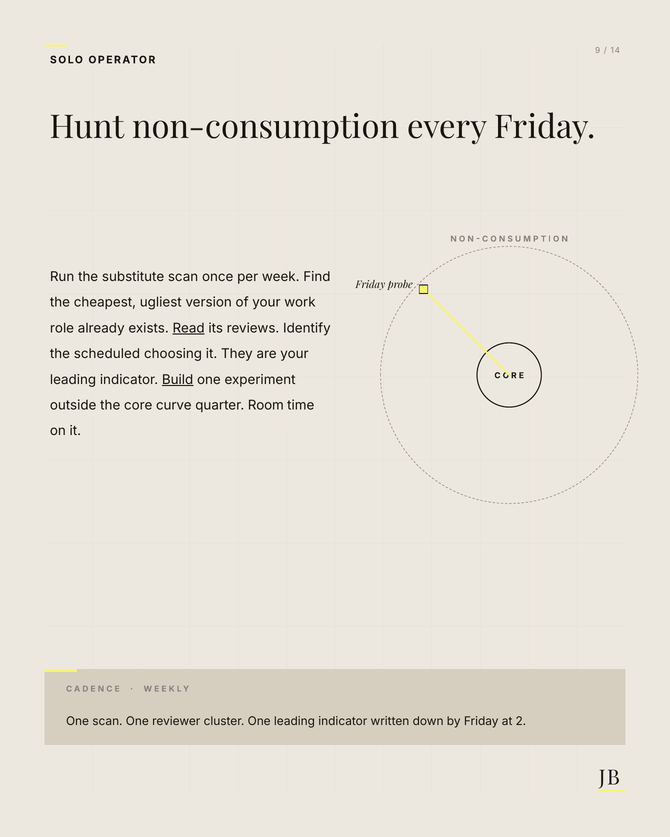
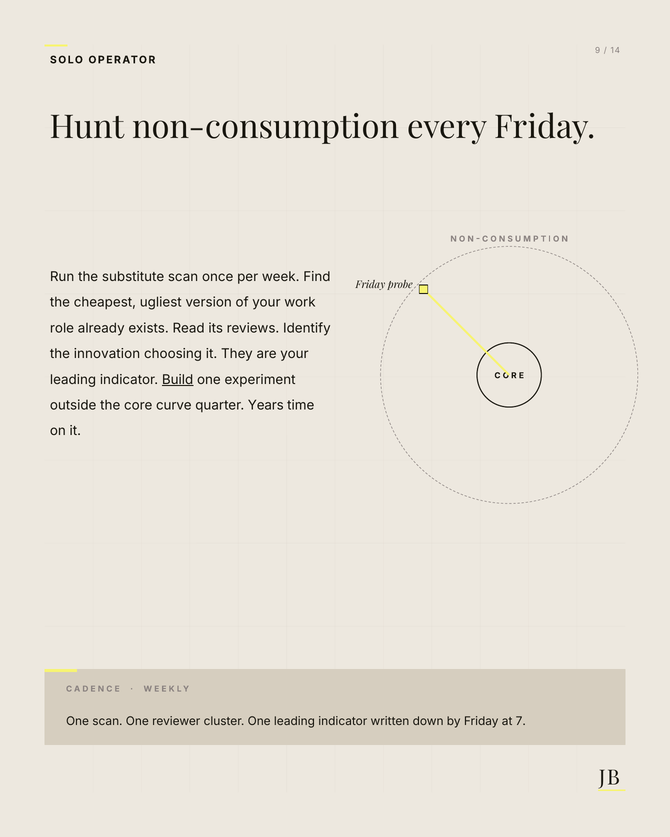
Read underline: present -> none
scheduled: scheduled -> innovation
Room: Room -> Years
2: 2 -> 7
